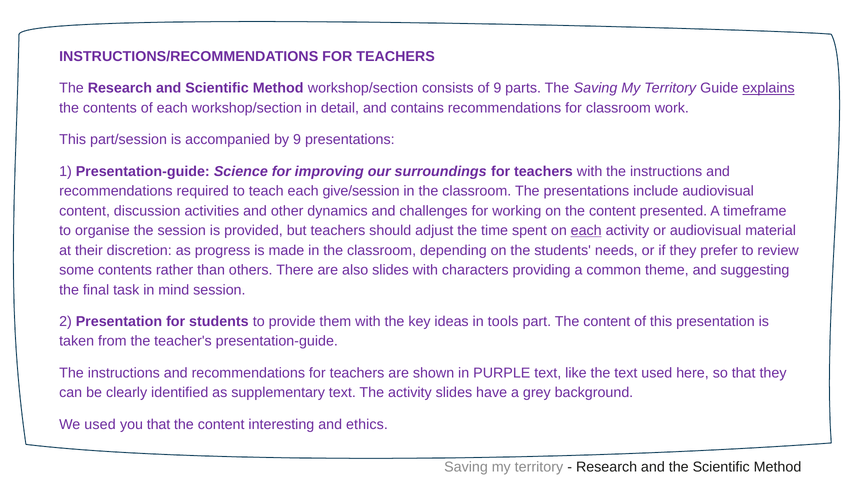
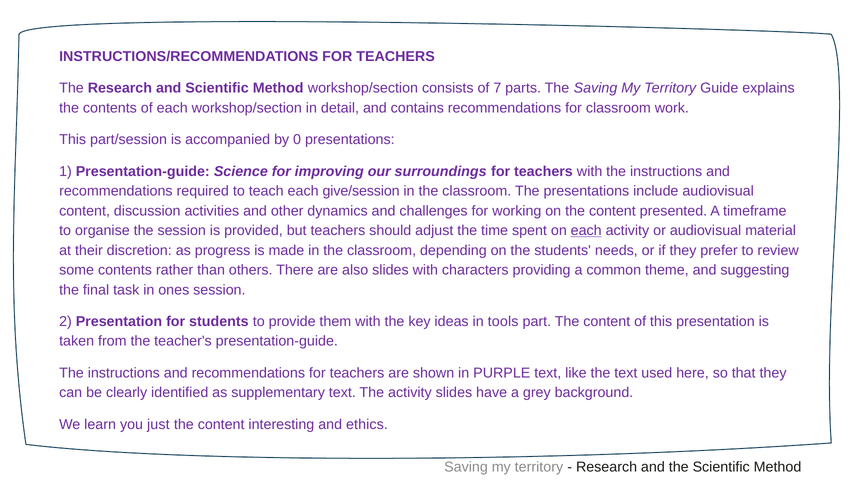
of 9: 9 -> 7
explains underline: present -> none
by 9: 9 -> 0
mind: mind -> ones
We used: used -> learn
you that: that -> just
